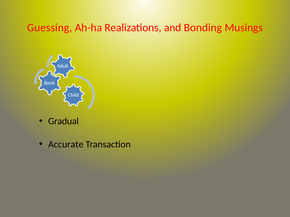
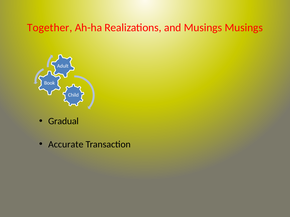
Guessing: Guessing -> Together
and Bonding: Bonding -> Musings
